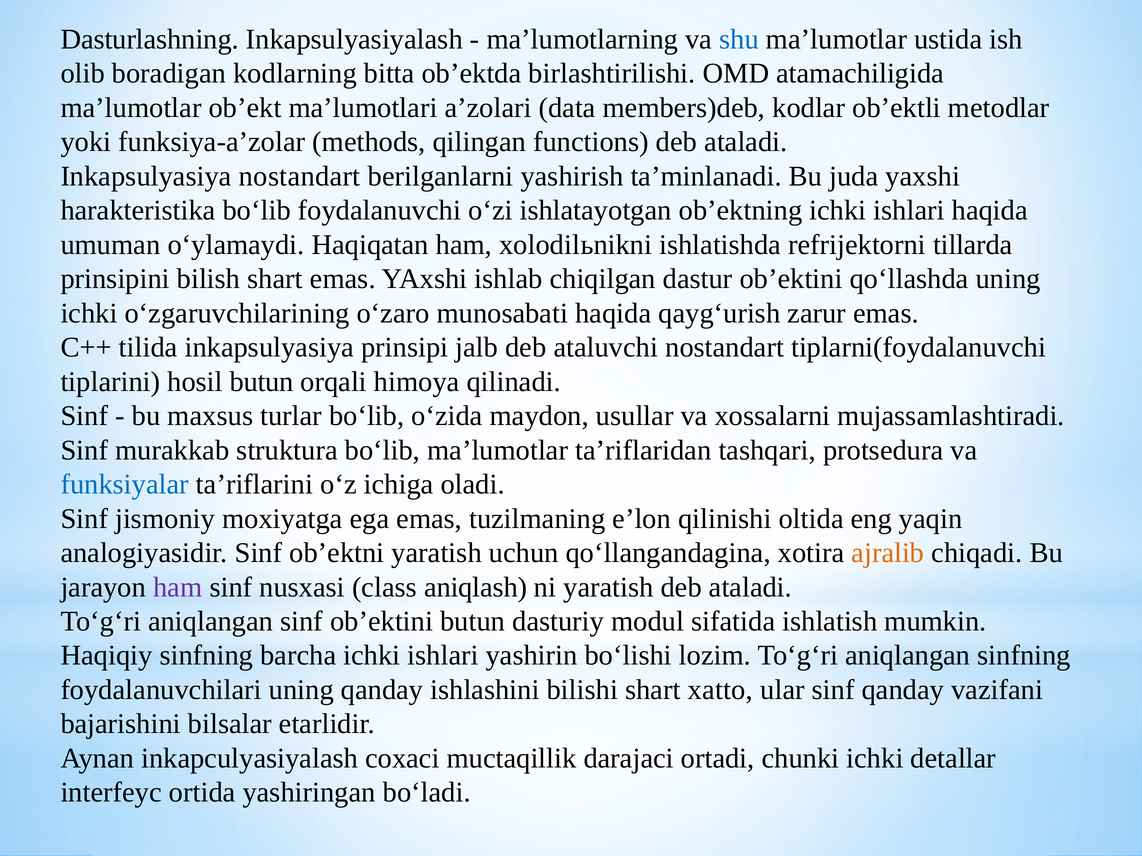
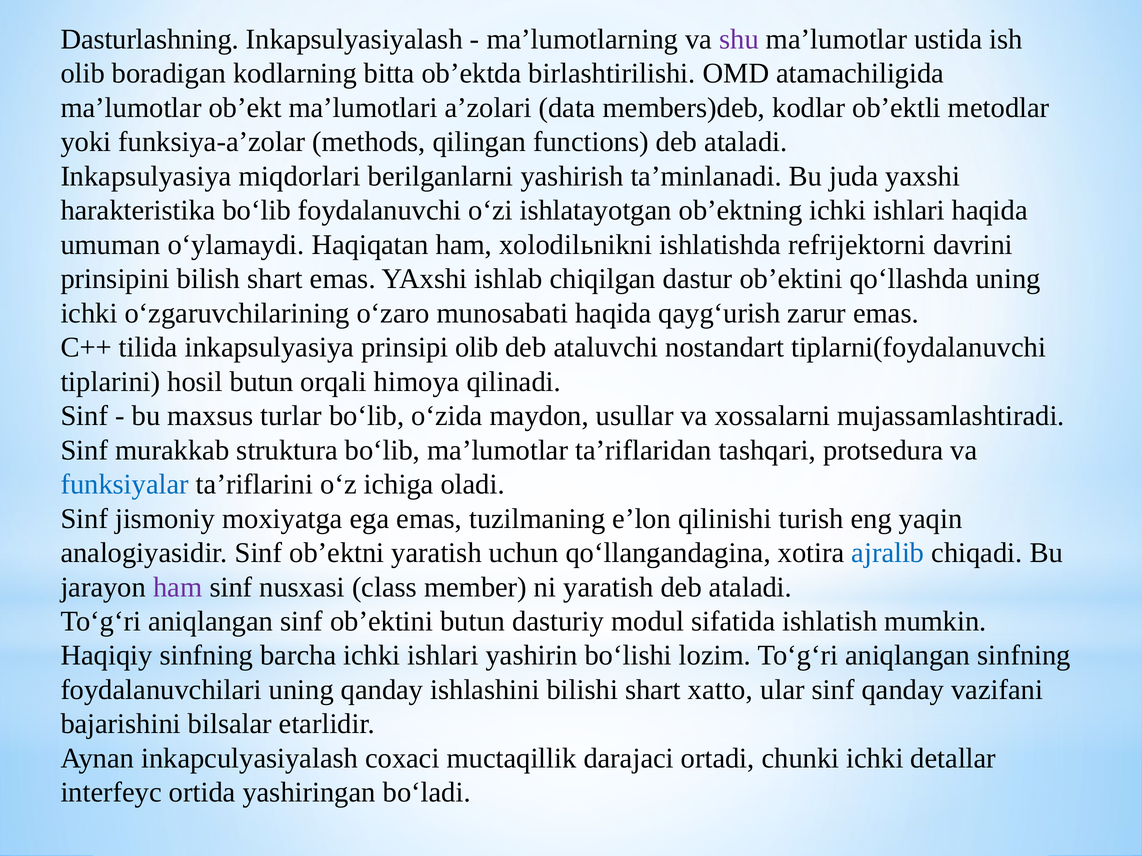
shu colour: blue -> purple
Inkapsulyasiya nostandart: nostandart -> miqdorlari
tillarda: tillarda -> davrini
prinsipi jalb: jalb -> olib
oltida: oltida -> turish
ajralib colour: orange -> blue
aniqlash: aniqlash -> member
